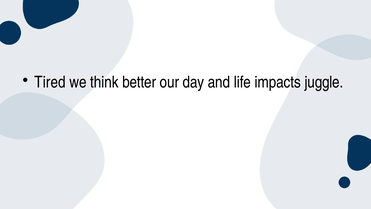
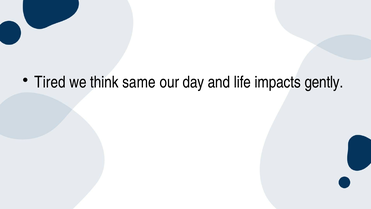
better: better -> same
juggle: juggle -> gently
